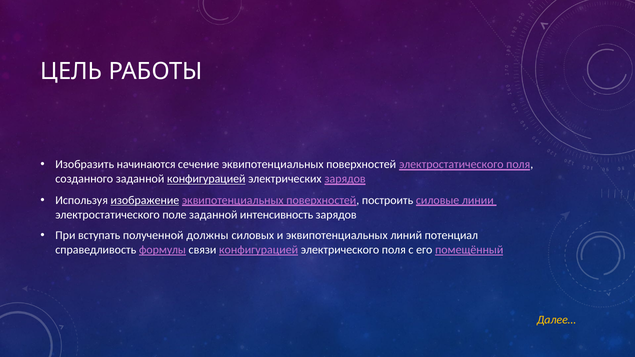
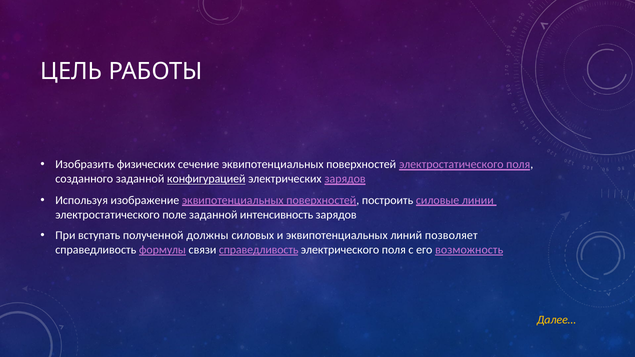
начинаются: начинаются -> физических
изображение underline: present -> none
потенциал: потенциал -> позволяет
связи конфигурацией: конфигурацией -> справедливость
помещённый: помещённый -> возможность
